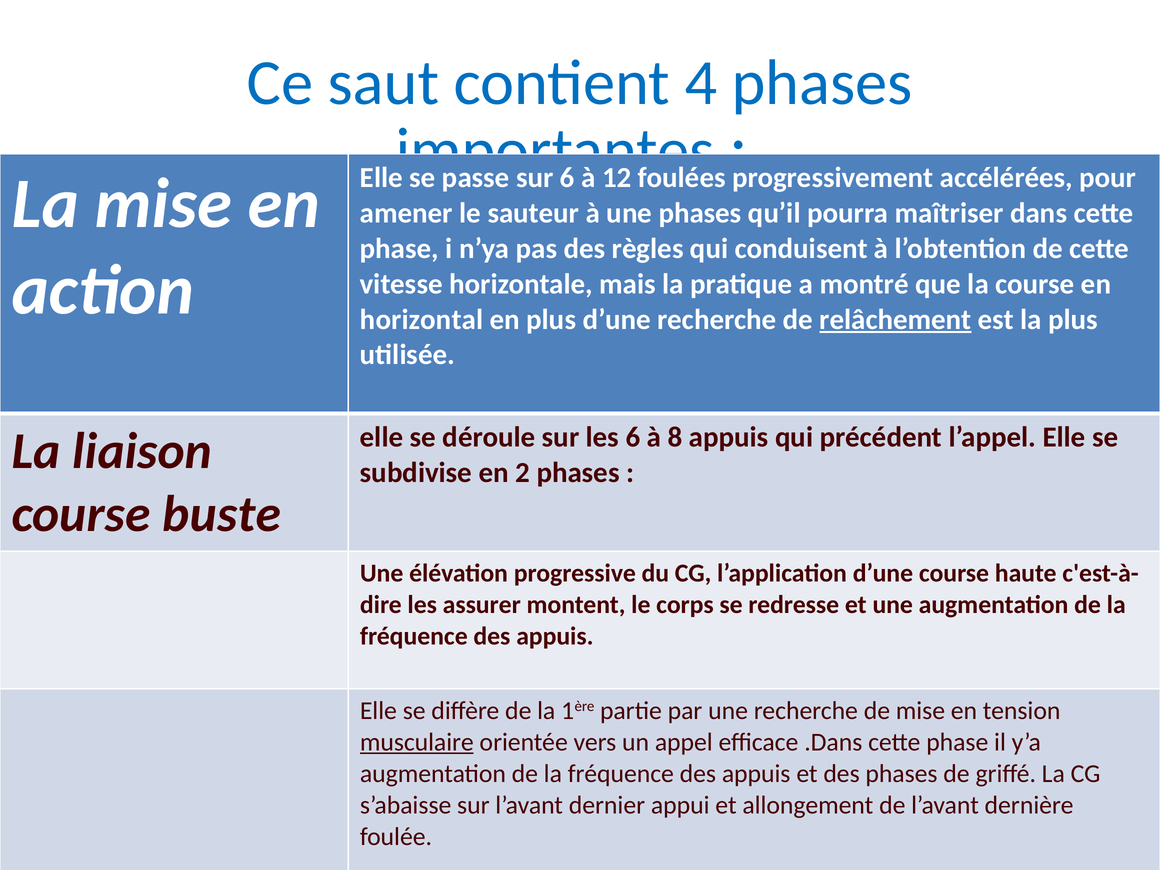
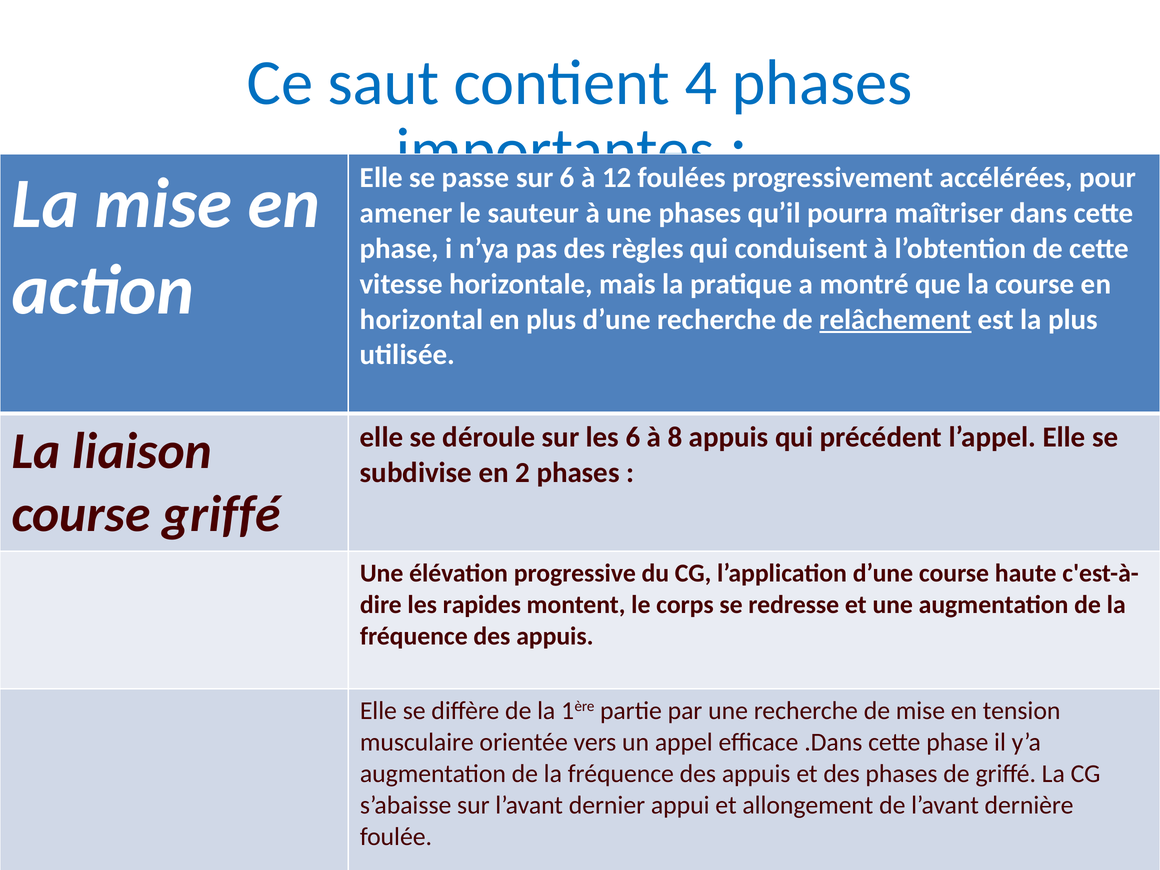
course buste: buste -> griffé
assurer: assurer -> rapides
musculaire underline: present -> none
